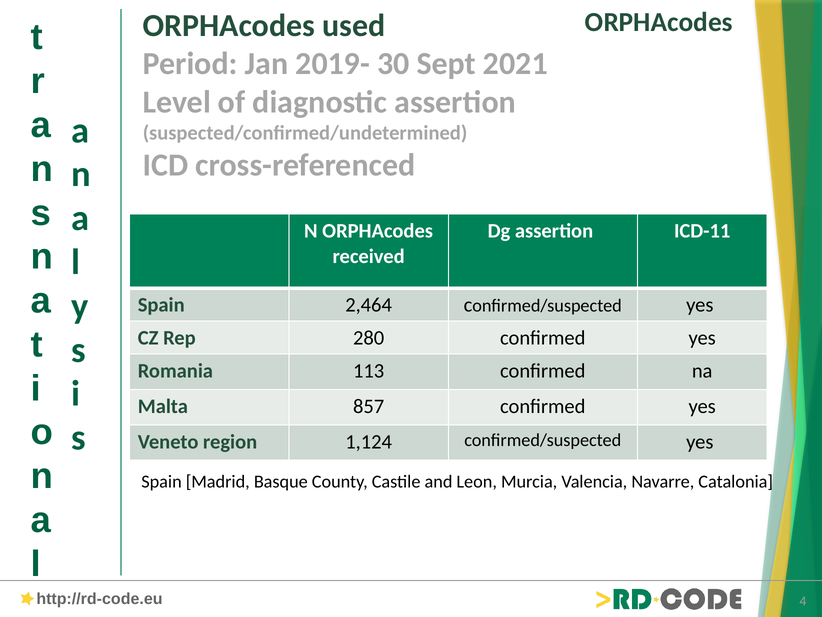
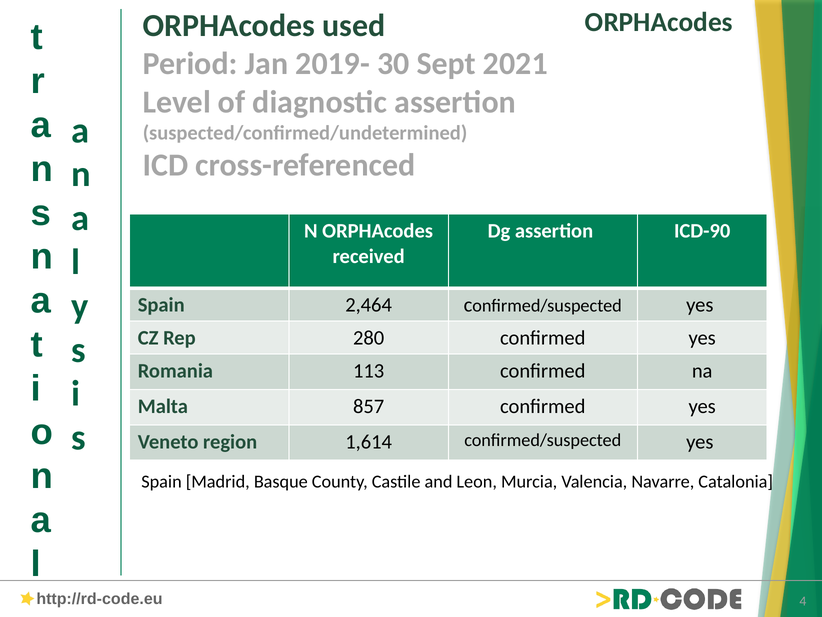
ICD-11: ICD-11 -> ICD-90
1,124: 1,124 -> 1,614
